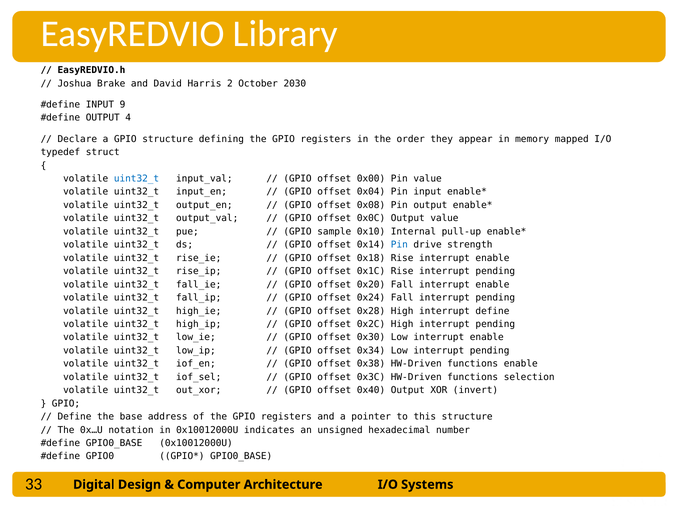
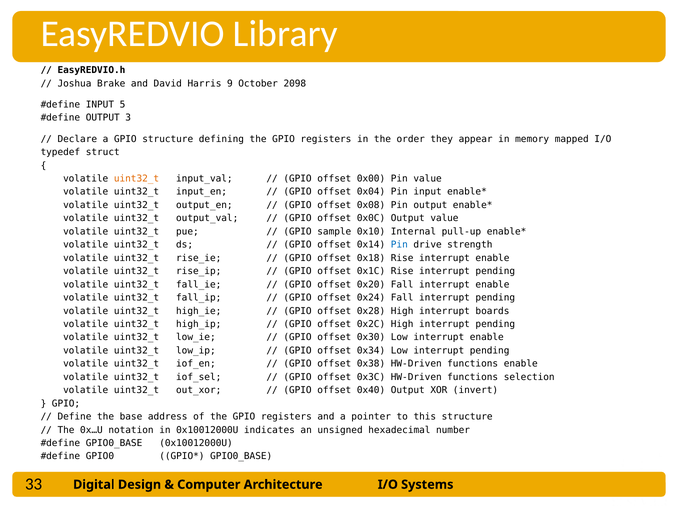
2: 2 -> 9
2030: 2030 -> 2098
9: 9 -> 5
4: 4 -> 3
uint32_t at (137, 178) colour: blue -> orange
interrupt define: define -> boards
